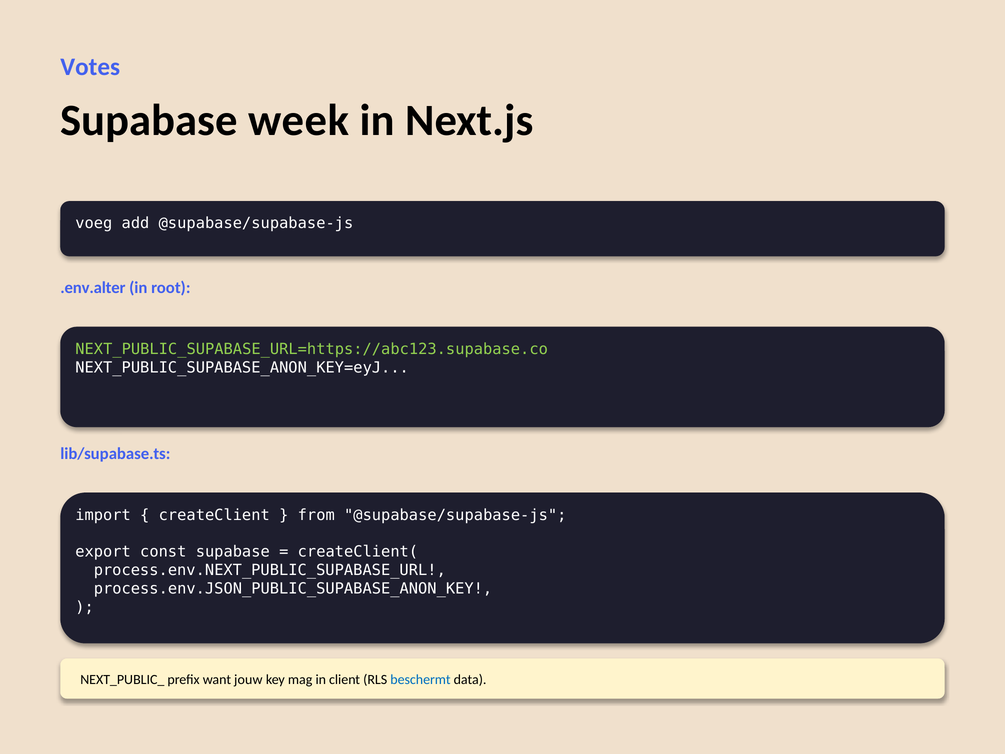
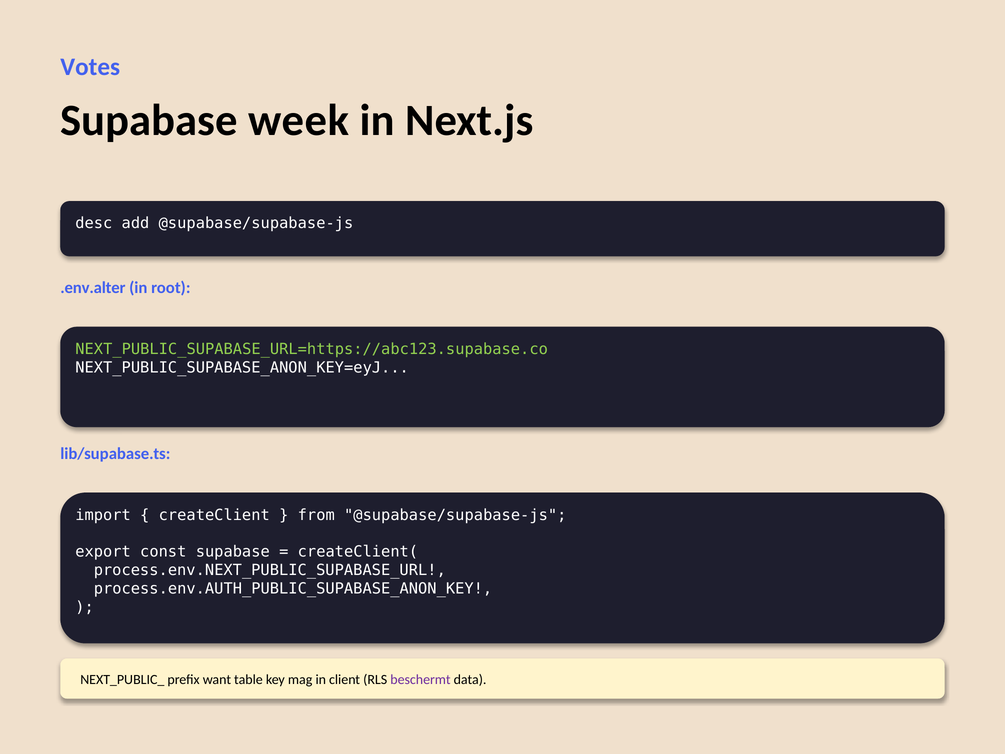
voeg: voeg -> desc
process.env.JSON_PUBLIC_SUPABASE_ANON_KEY: process.env.JSON_PUBLIC_SUPABASE_ANON_KEY -> process.env.AUTH_PUBLIC_SUPABASE_ANON_KEY
jouw: jouw -> table
beschermt colour: blue -> purple
